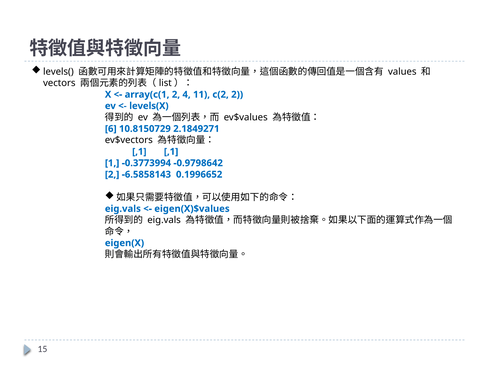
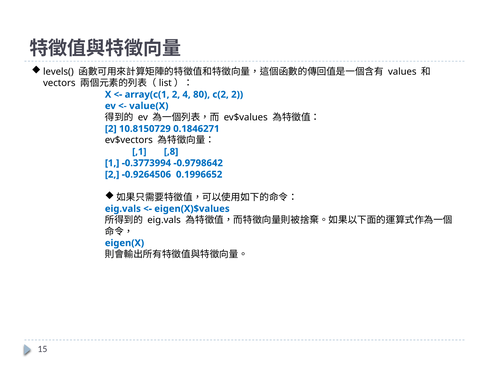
11: 11 -> 80
levels(X: levels(X -> value(X
6 at (111, 129): 6 -> 2
2.1849271: 2.1849271 -> 0.1846271
,1 ,1: ,1 -> ,8
-6.5858143: -6.5858143 -> -0.9264506
